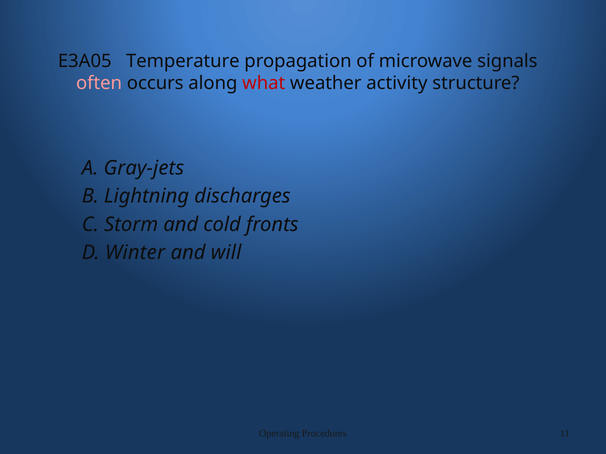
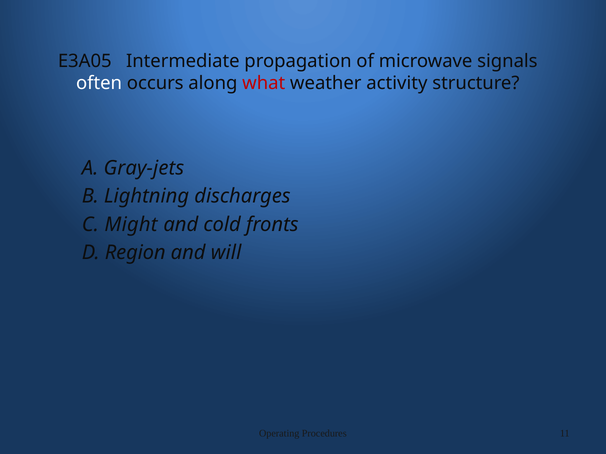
Temperature: Temperature -> Intermediate
often colour: pink -> white
Storm: Storm -> Might
Winter: Winter -> Region
